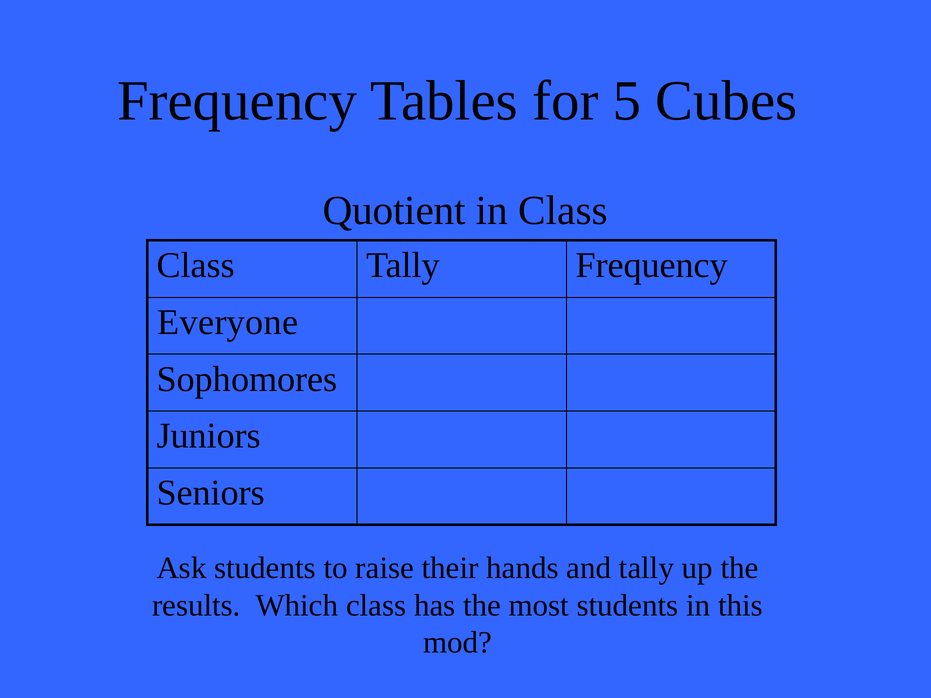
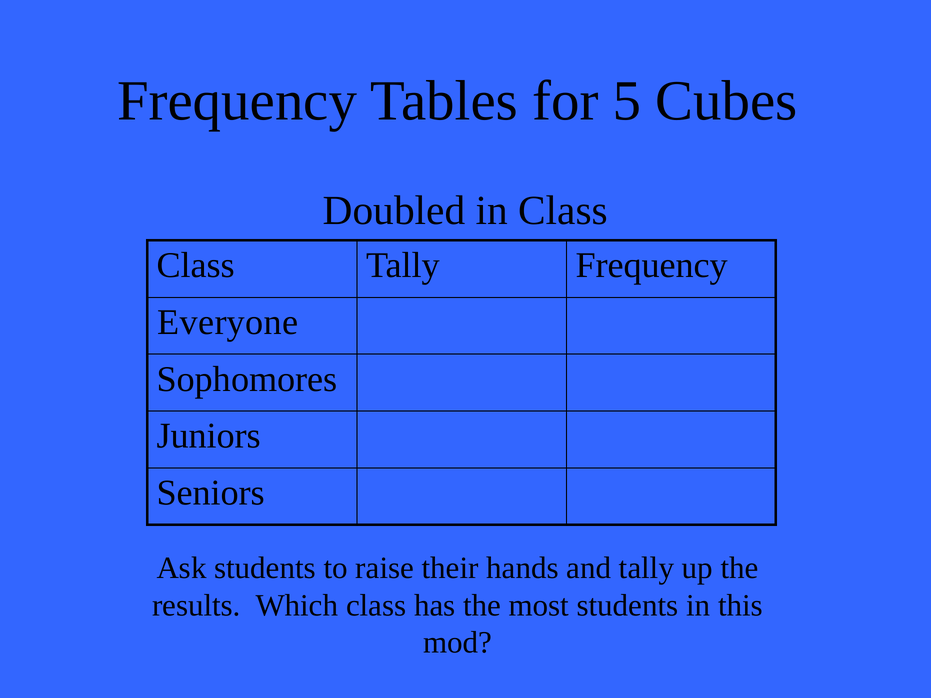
Quotient: Quotient -> Doubled
